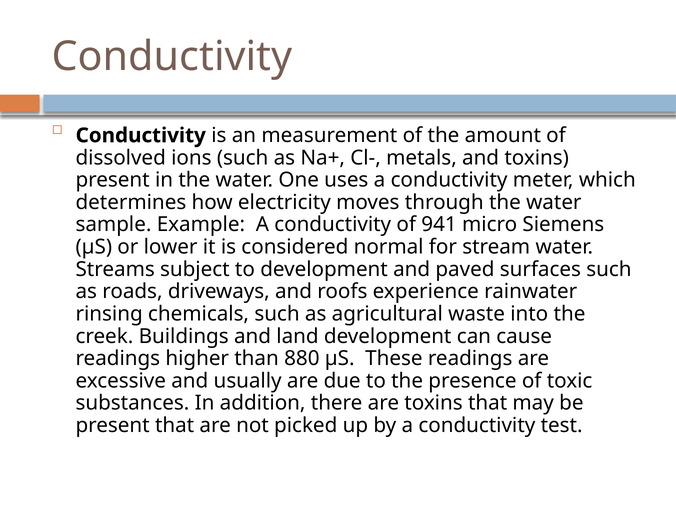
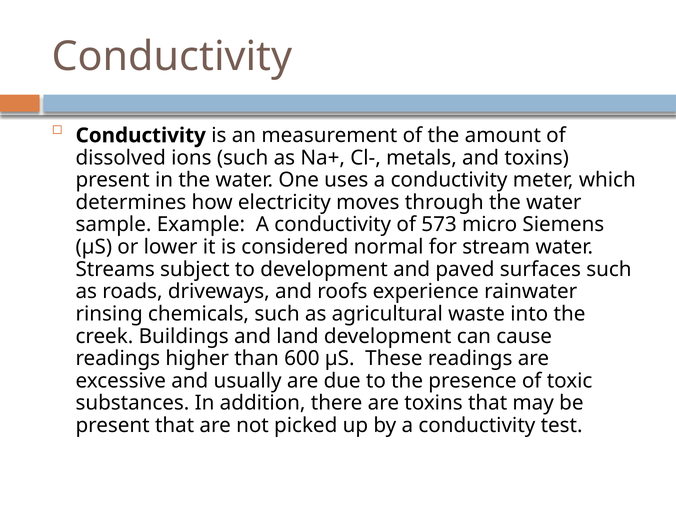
941: 941 -> 573
880: 880 -> 600
